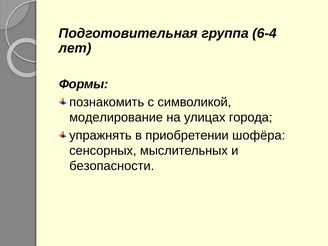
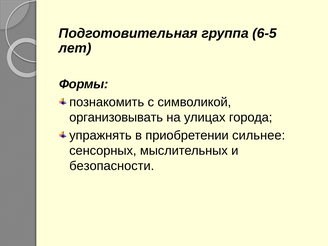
6-4: 6-4 -> 6-5
моделирование: моделирование -> организовывать
шофёра: шофёра -> сильнее
